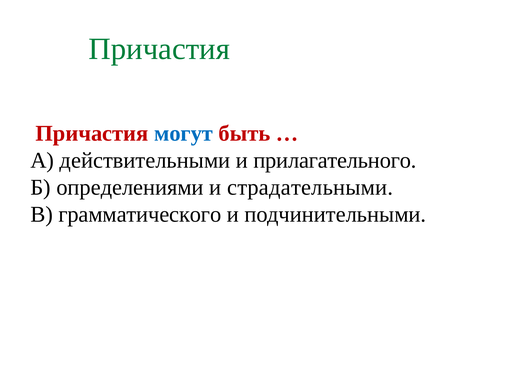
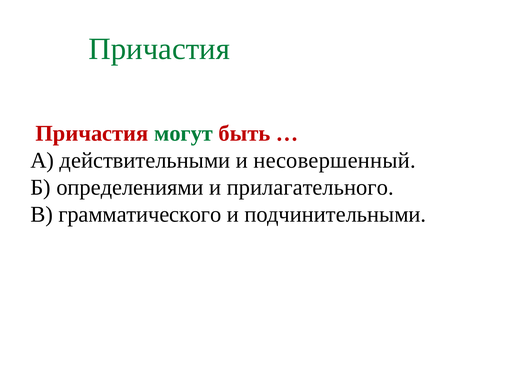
могут at (184, 133) colour: blue -> green
прилагательного: прилагательного -> несовершенный
страдательными: страдательными -> прилагательного
